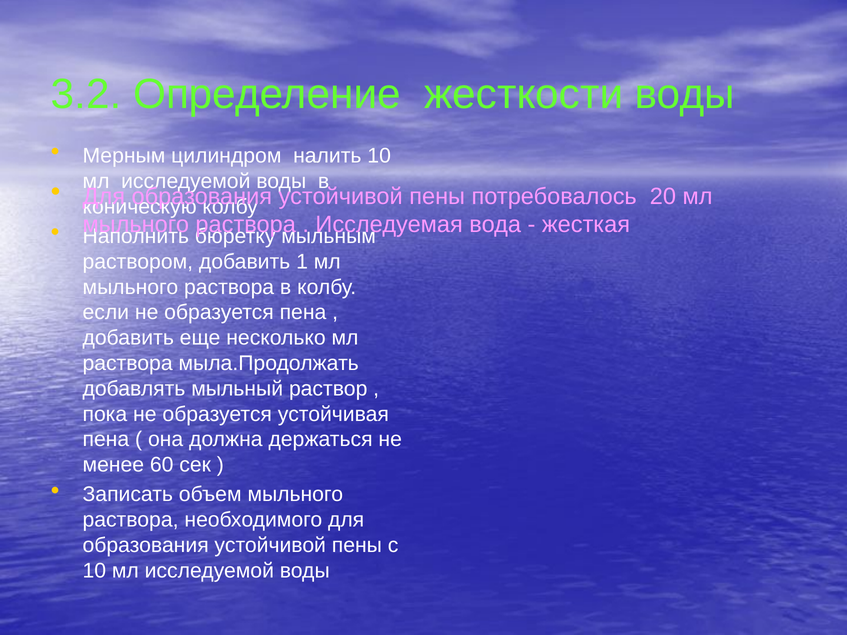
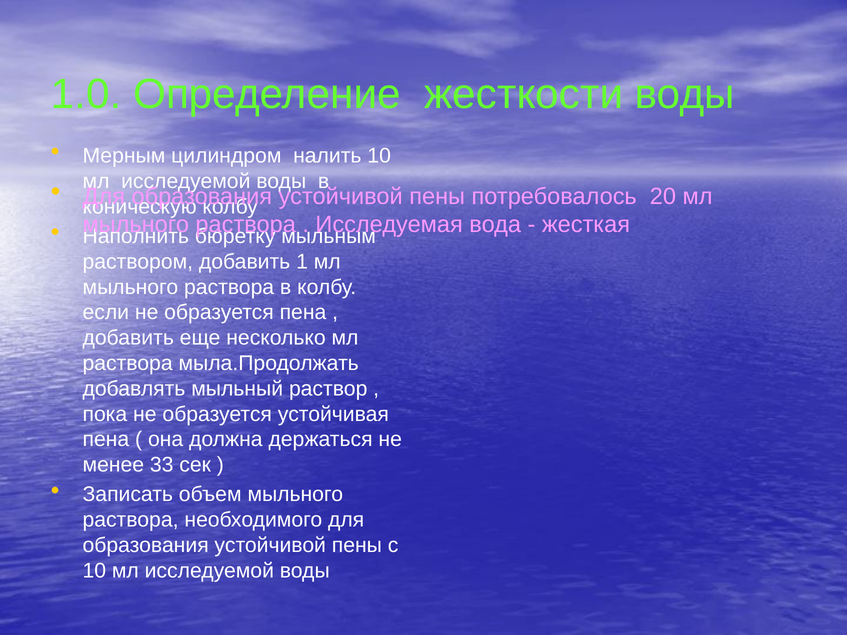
3.2: 3.2 -> 1.0
60: 60 -> 33
